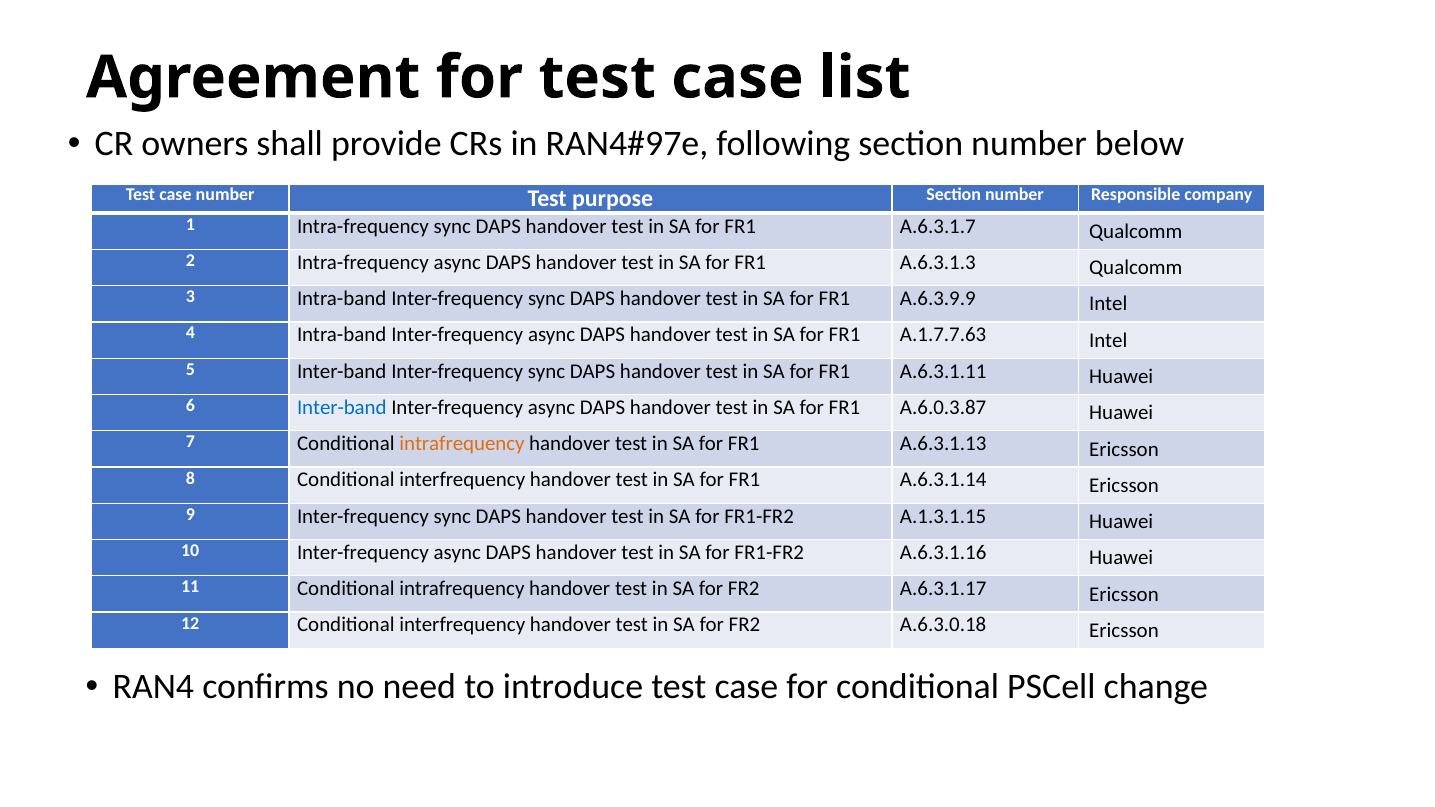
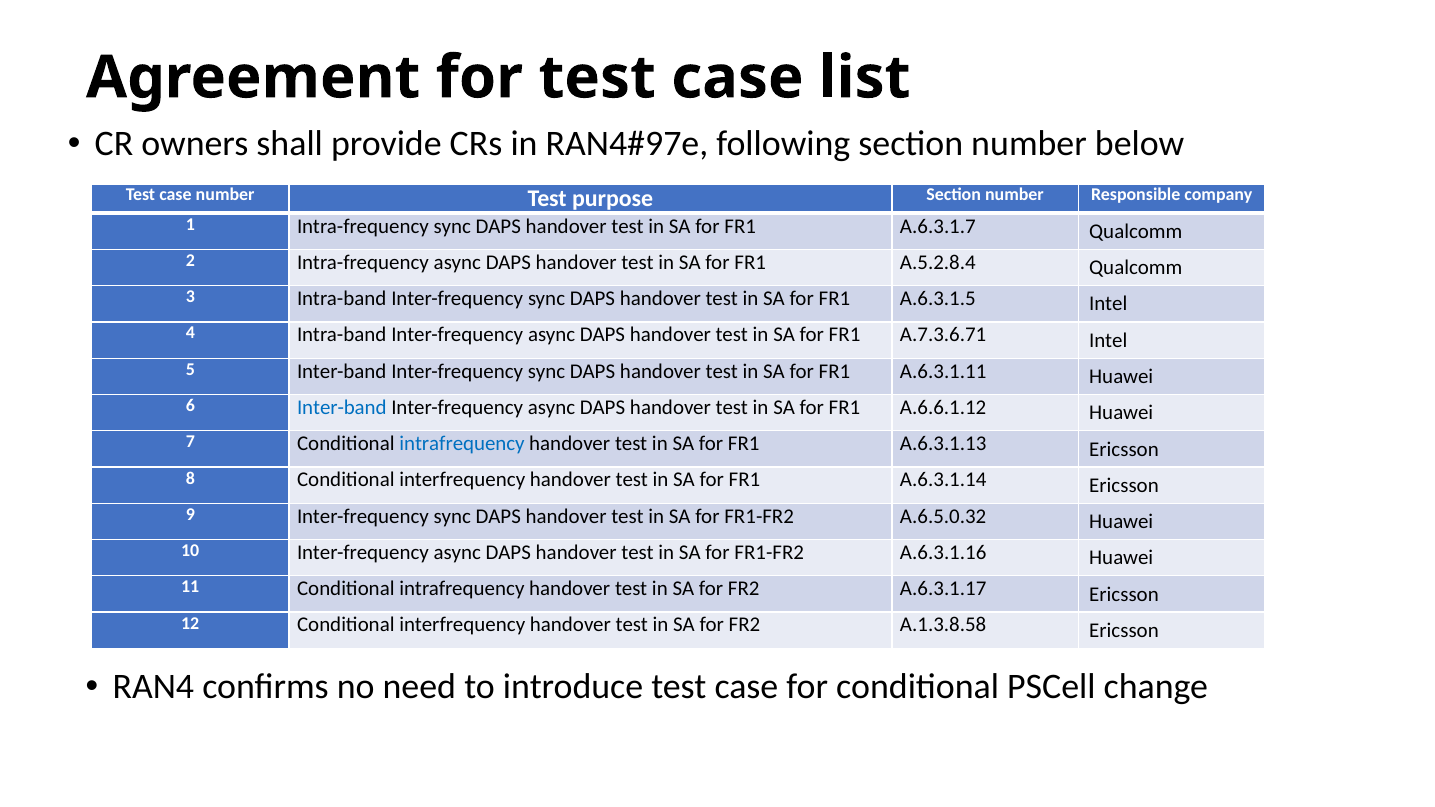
A.6.3.1.3: A.6.3.1.3 -> A.5.2.8.4
A.6.3.9.9: A.6.3.9.9 -> A.6.3.1.5
A.1.7.7.63: A.1.7.7.63 -> A.7.3.6.71
A.6.0.3.87: A.6.0.3.87 -> A.6.6.1.12
intrafrequency at (462, 444) colour: orange -> blue
A.1.3.1.15: A.1.3.1.15 -> A.6.5.0.32
A.6.3.0.18: A.6.3.0.18 -> A.1.3.8.58
